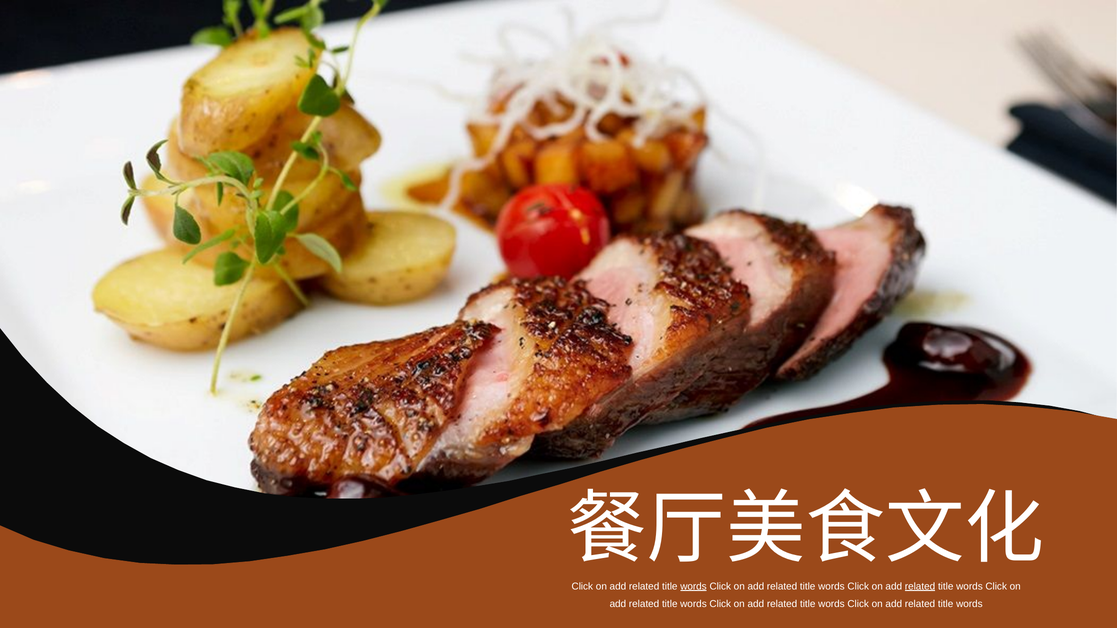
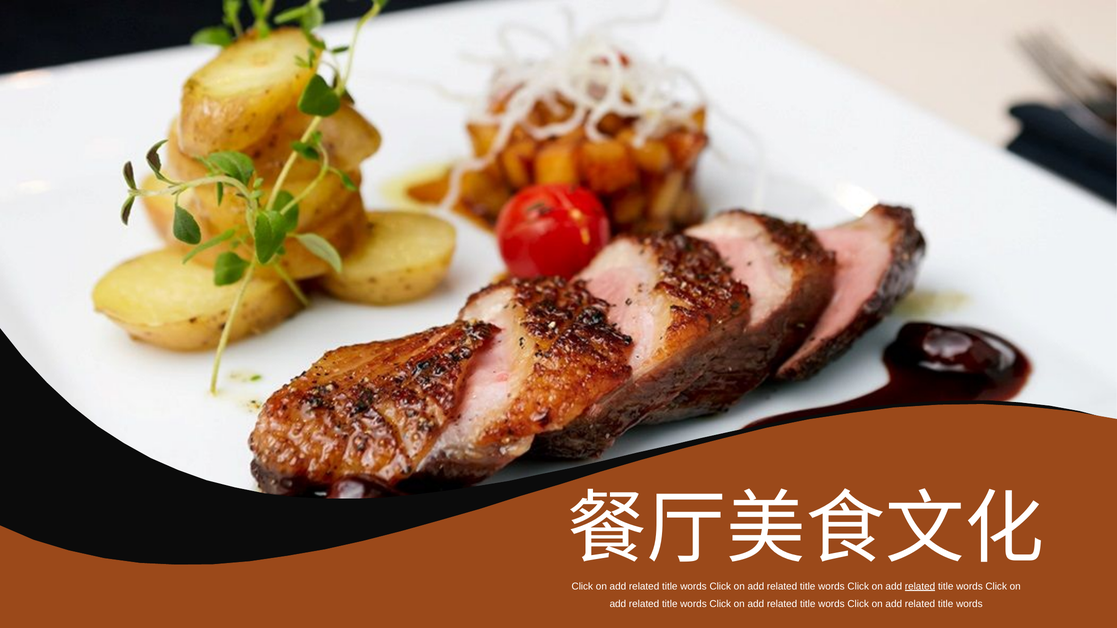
words at (693, 587) underline: present -> none
